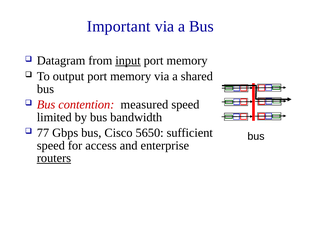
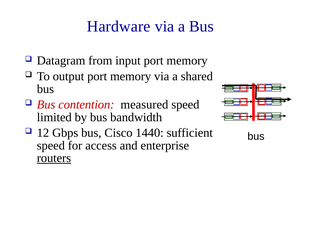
Important: Important -> Hardware
input underline: present -> none
77: 77 -> 12
5650: 5650 -> 1440
